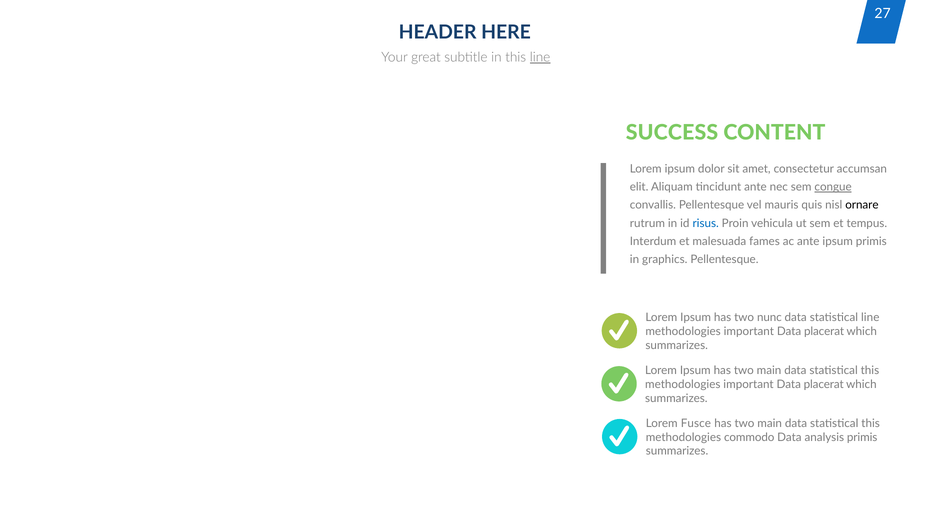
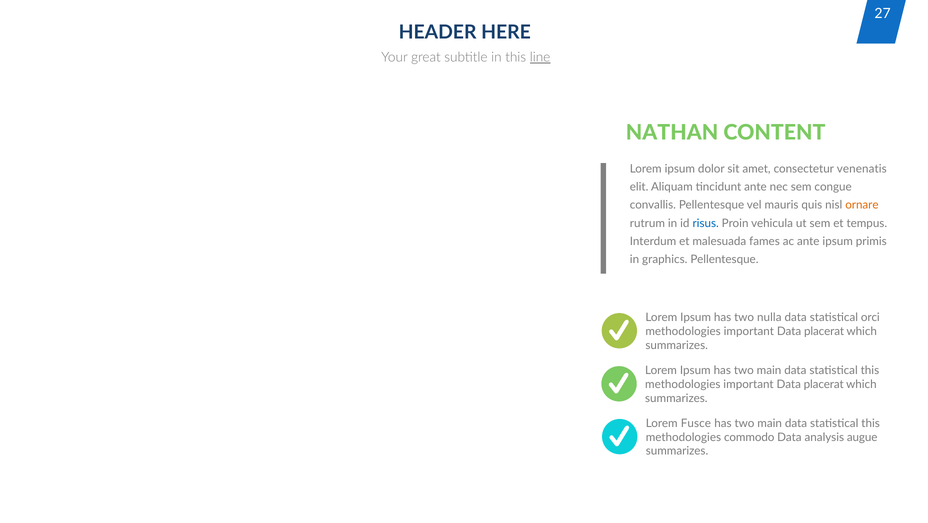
SUCCESS: SUCCESS -> NATHAN
accumsan: accumsan -> venenatis
congue underline: present -> none
ornare colour: black -> orange
nunc: nunc -> nulla
statistical line: line -> orci
analysis primis: primis -> augue
